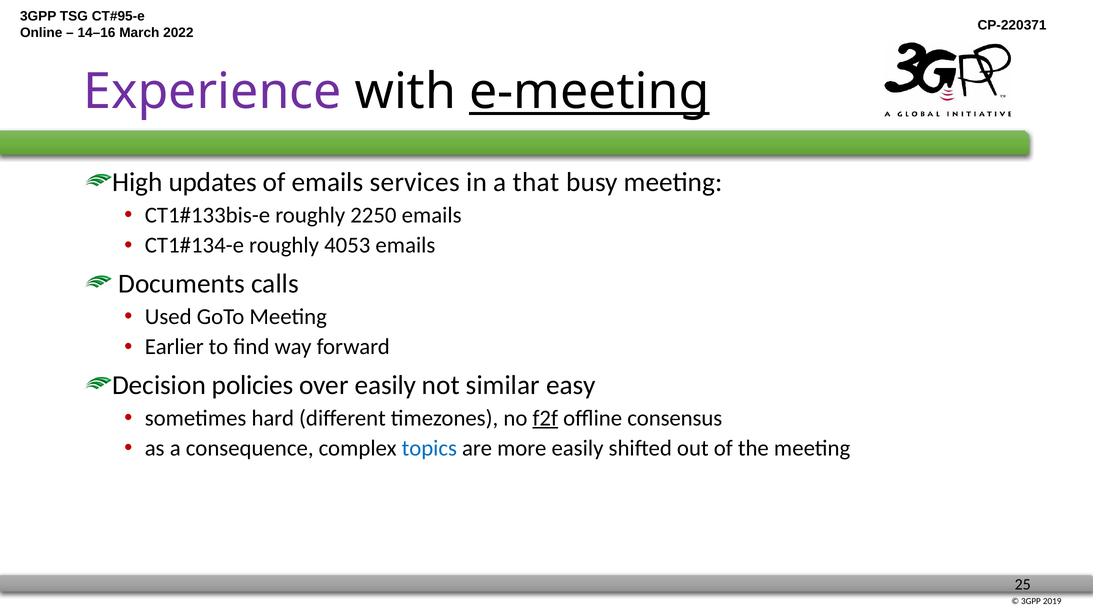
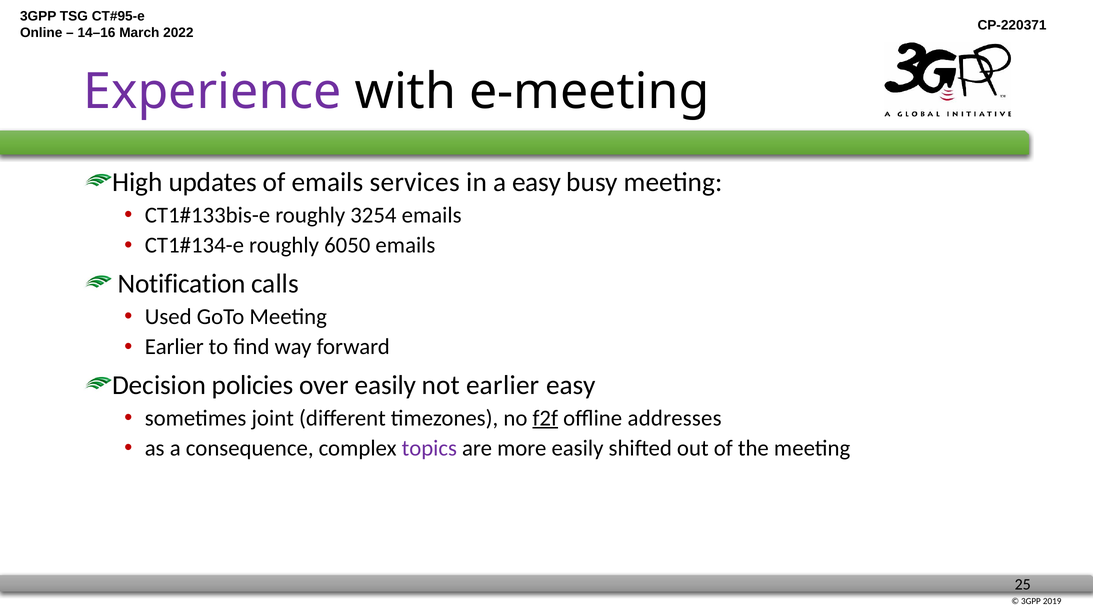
e-meeting underline: present -> none
a that: that -> easy
2250: 2250 -> 3254
4053: 4053 -> 6050
Documents: Documents -> Notification
not similar: similar -> earlier
hard: hard -> joint
consensus: consensus -> addresses
topics colour: blue -> purple
